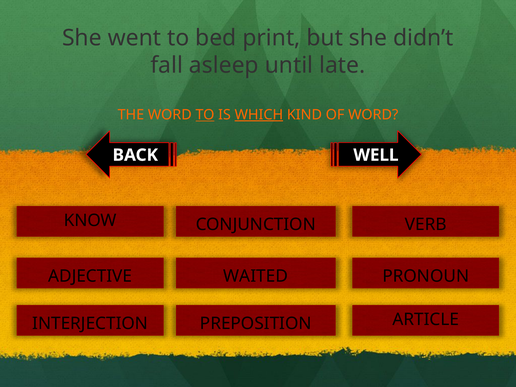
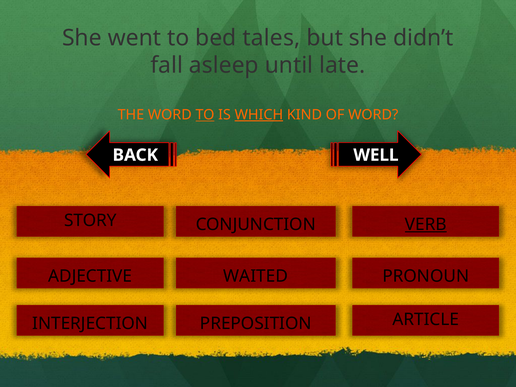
print: print -> tales
KNOW: KNOW -> STORY
VERB underline: none -> present
